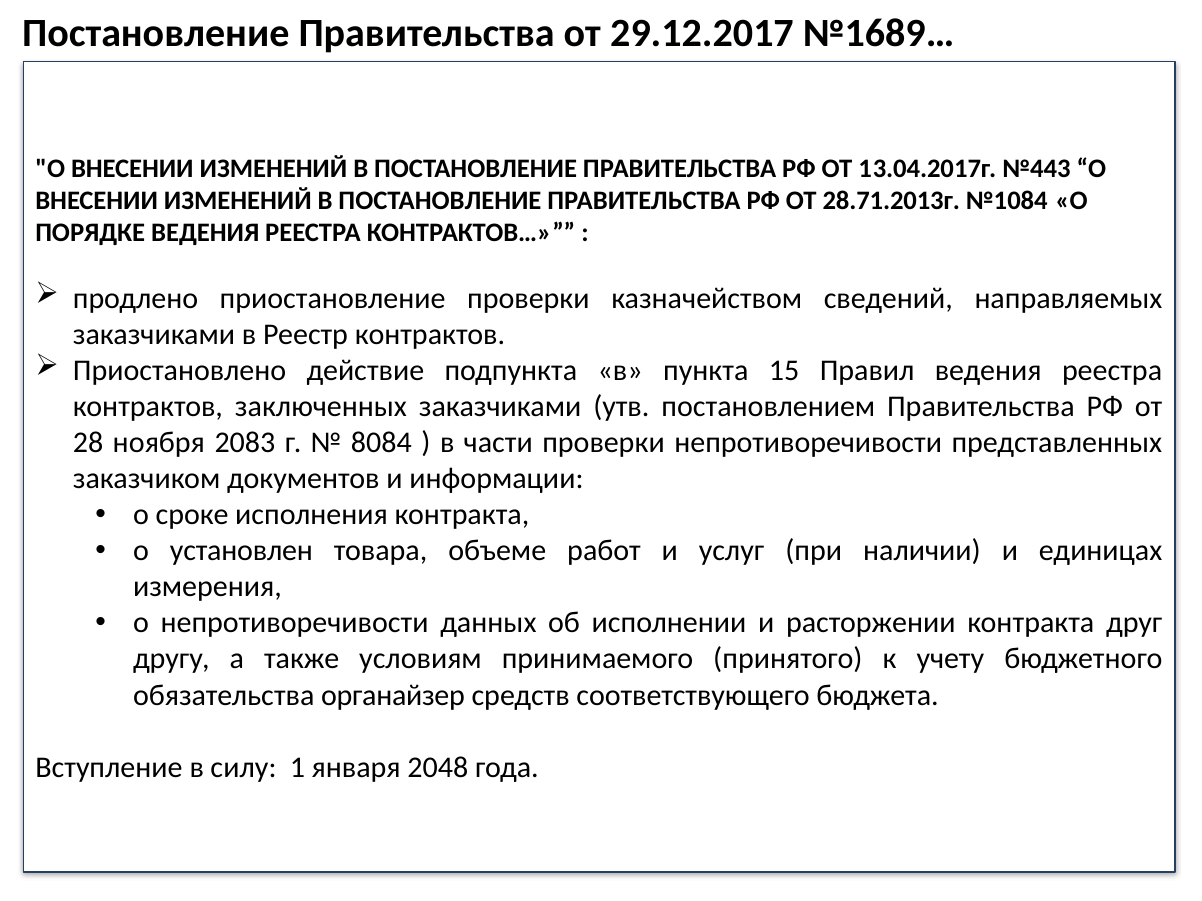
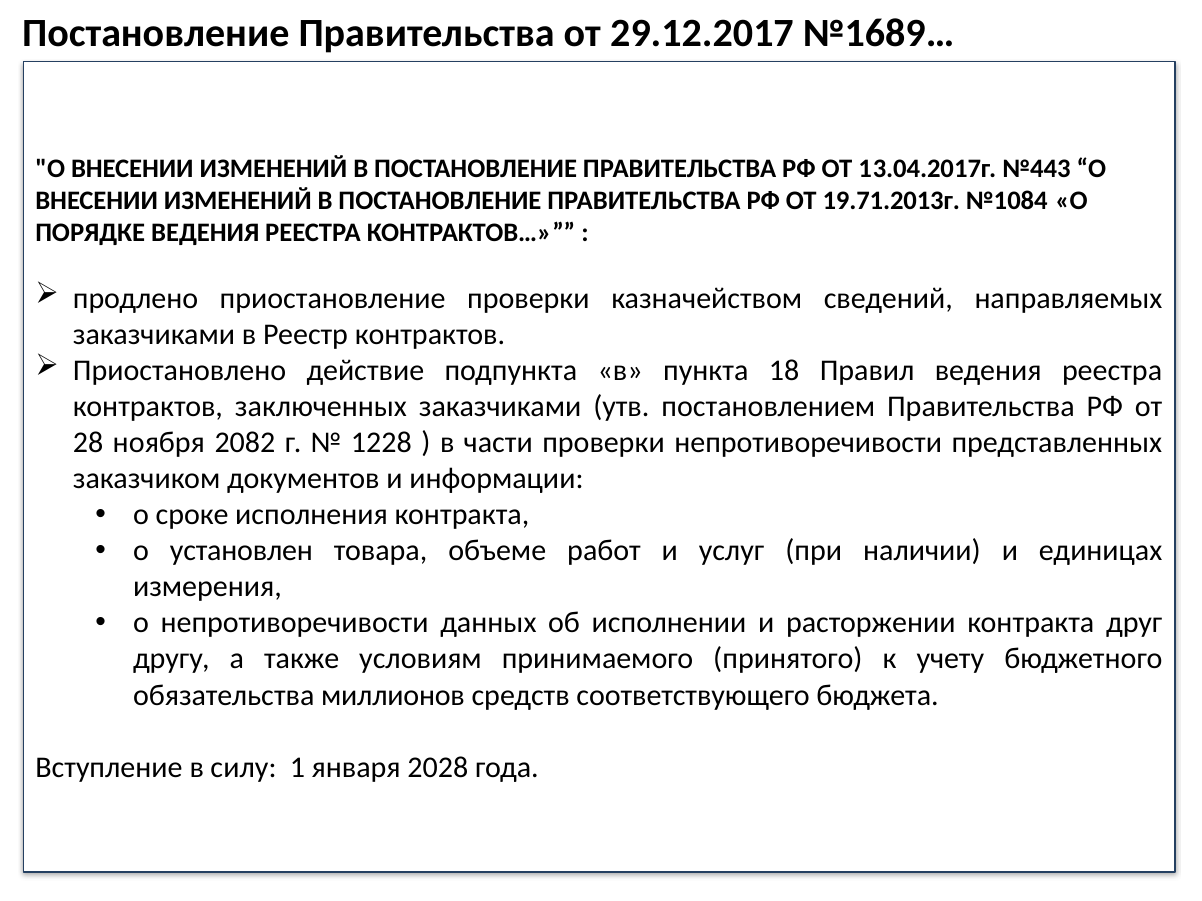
28.71.2013г: 28.71.2013г -> 19.71.2013г
15: 15 -> 18
2083: 2083 -> 2082
8084: 8084 -> 1228
органайзер: органайзер -> миллионов
2048: 2048 -> 2028
